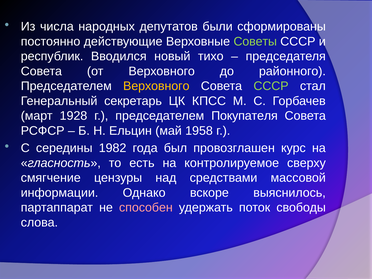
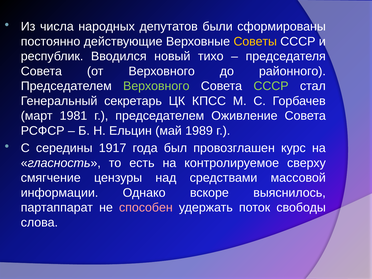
Советы colour: light green -> yellow
Верховного at (156, 86) colour: yellow -> light green
1928: 1928 -> 1981
Покупателя: Покупателя -> Оживление
1958: 1958 -> 1989
1982: 1982 -> 1917
